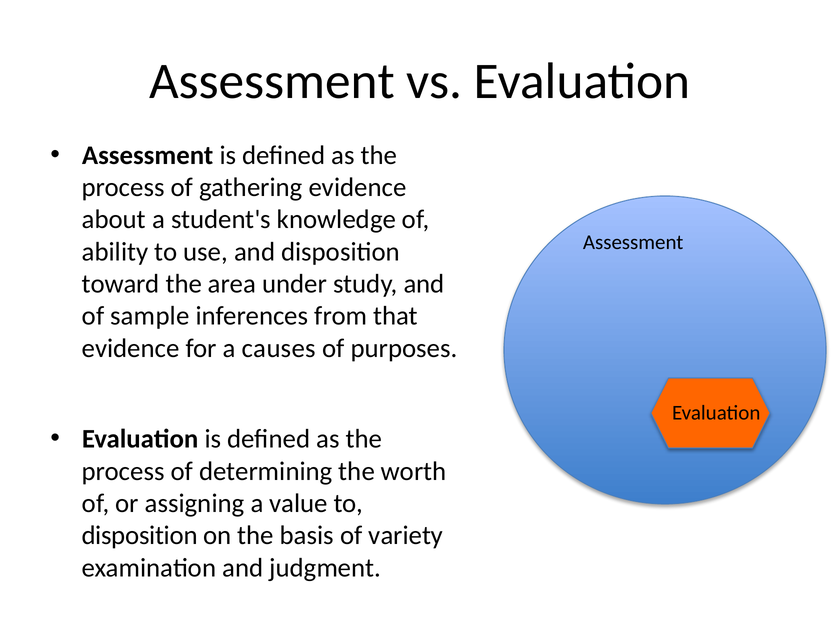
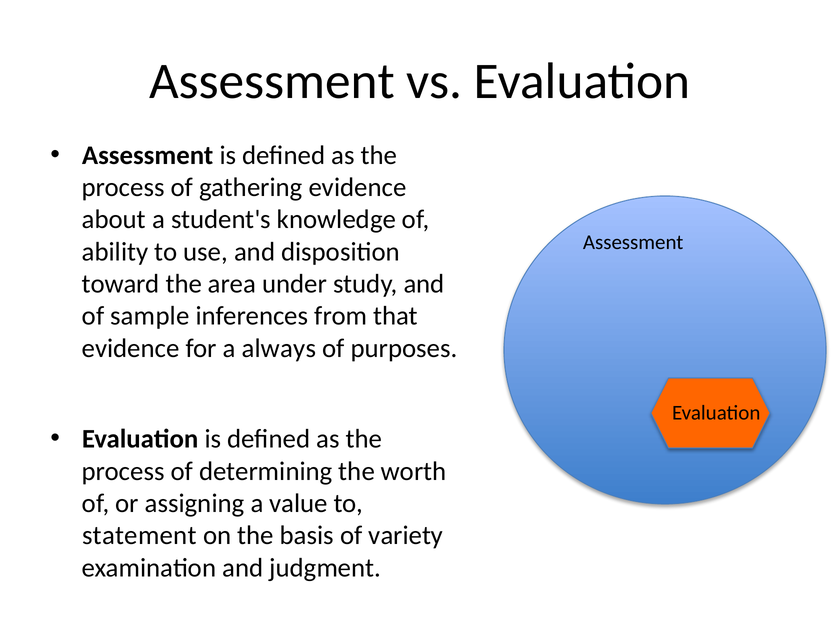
causes: causes -> always
disposition at (140, 536): disposition -> statement
